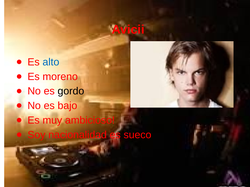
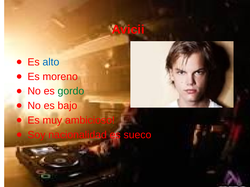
gordo colour: black -> green
